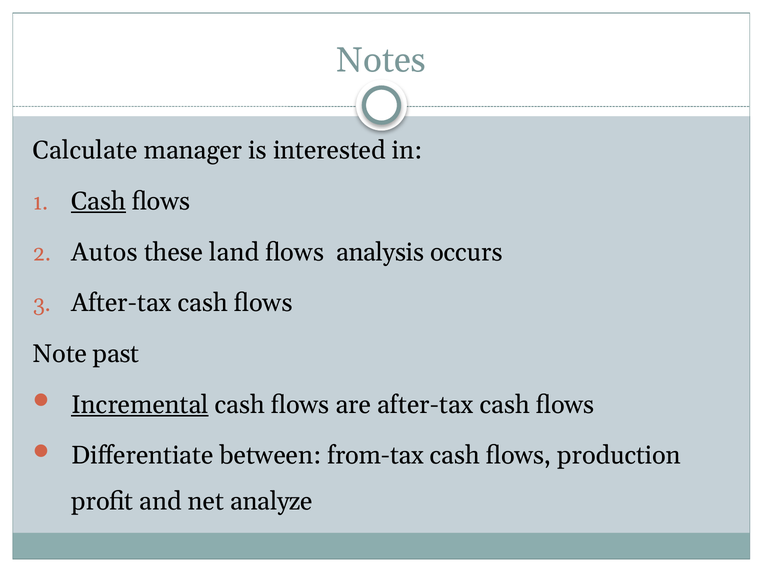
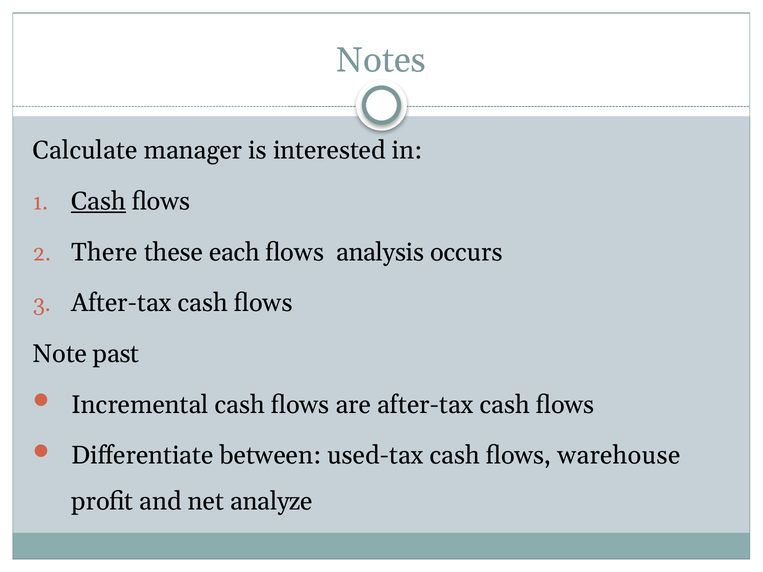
Autos: Autos -> There
land: land -> each
Incremental underline: present -> none
from-tax: from-tax -> used-tax
production: production -> warehouse
